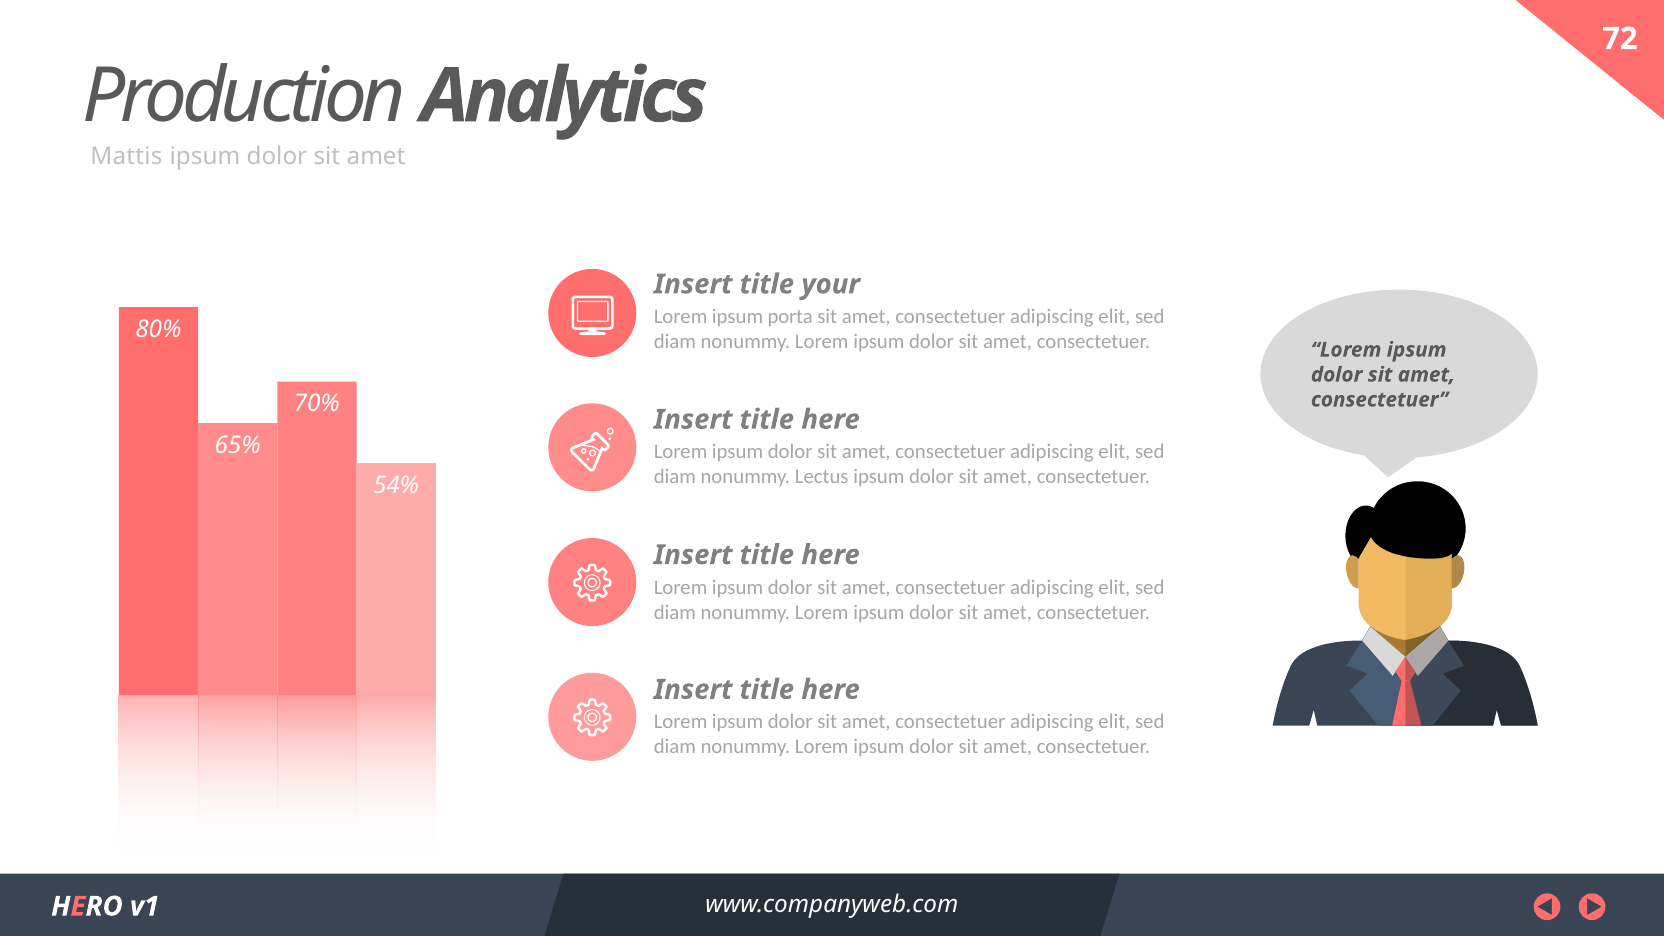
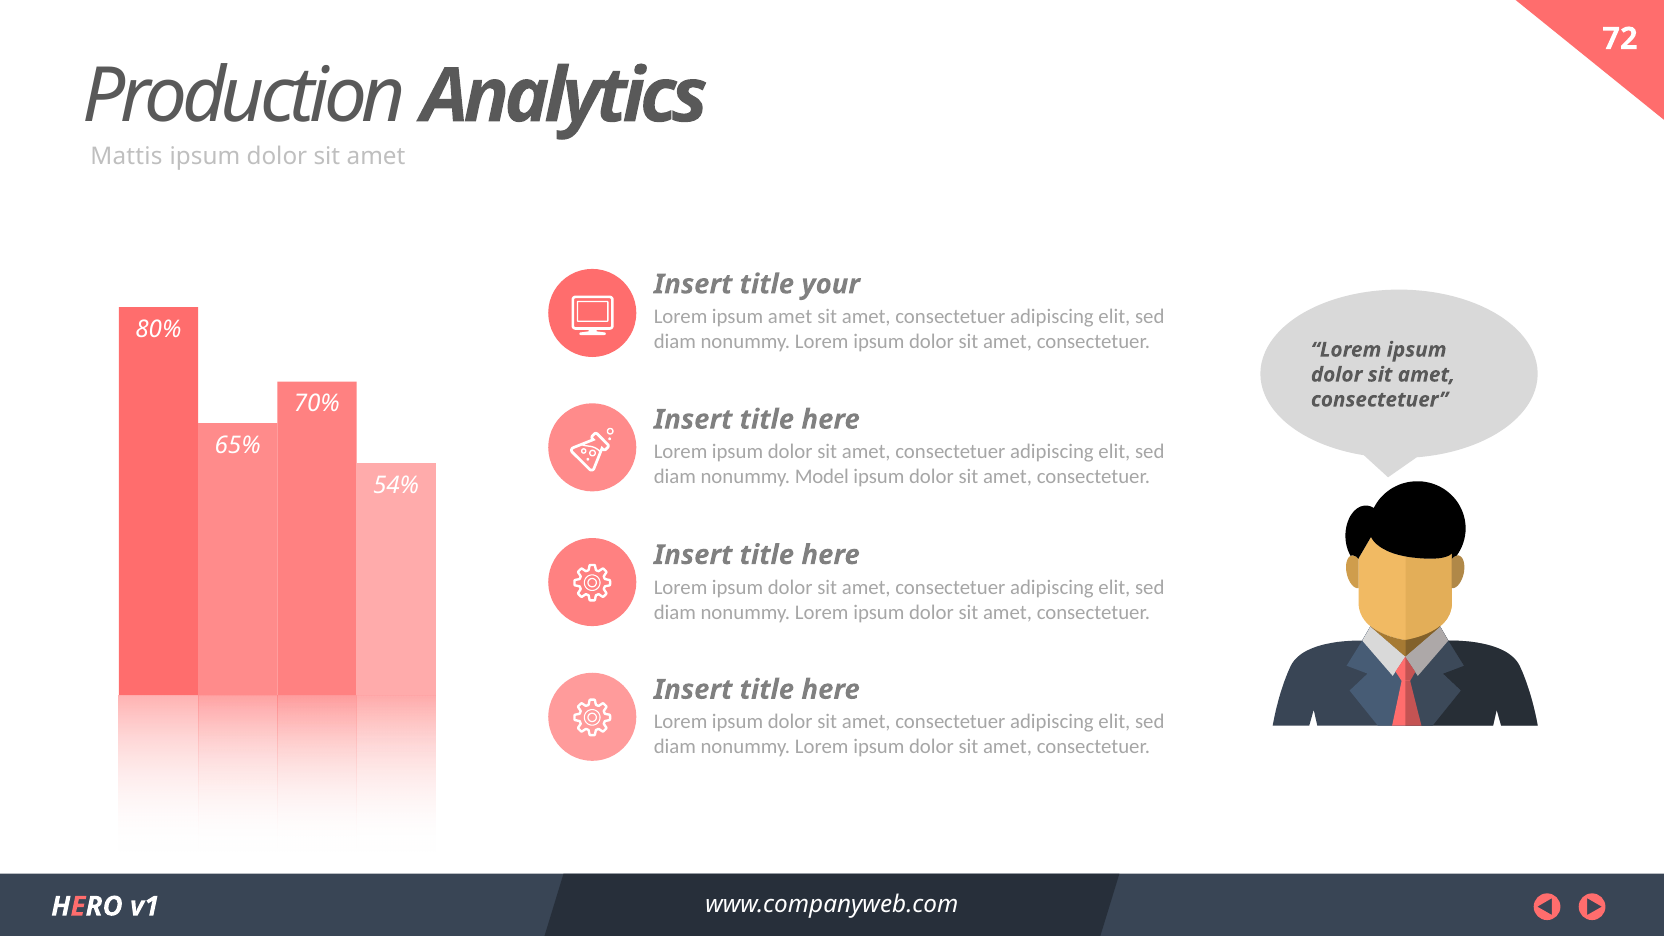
ipsum porta: porta -> amet
Lectus: Lectus -> Model
